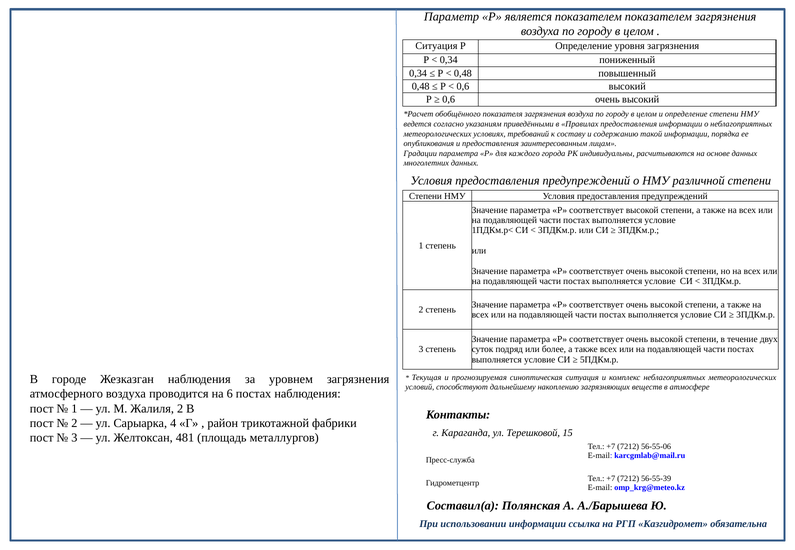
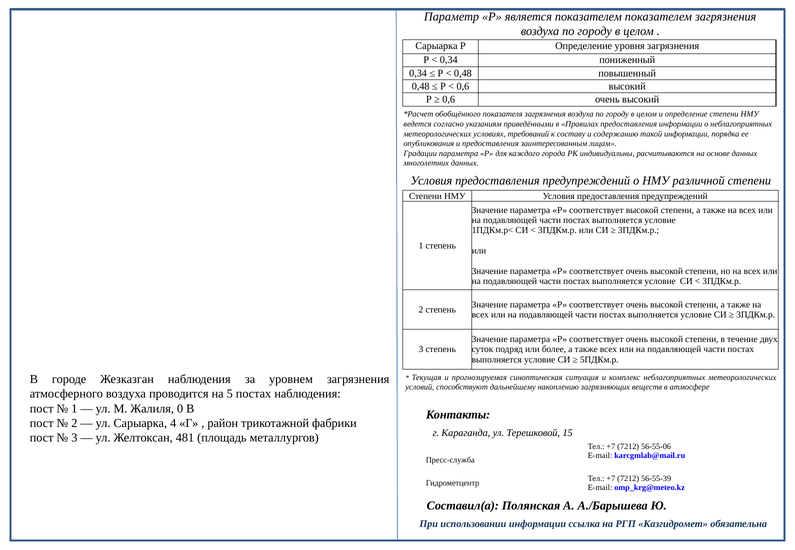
Ситуация at (436, 46): Ситуация -> Сарыарка
6: 6 -> 5
Жалиля 2: 2 -> 0
